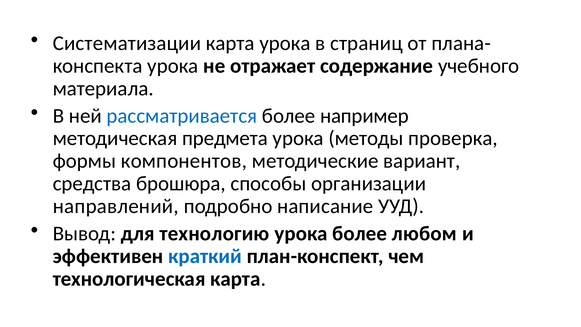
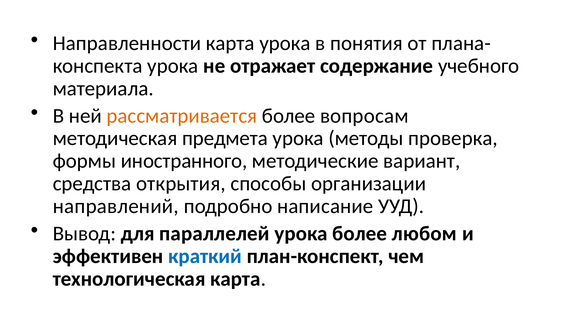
Систематизации: Систематизации -> Направленности
страниц: страниц -> понятия
рассматривается colour: blue -> orange
например: например -> вопросам
компонентов: компонентов -> иностранного
брошюра: брошюра -> открытия
технологию: технологию -> параллелей
